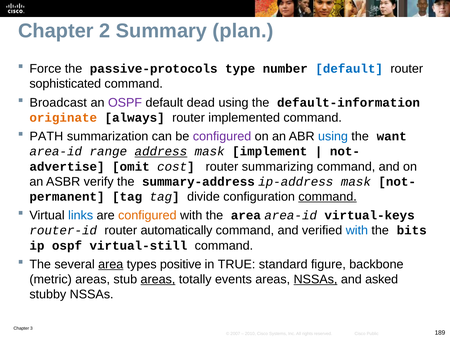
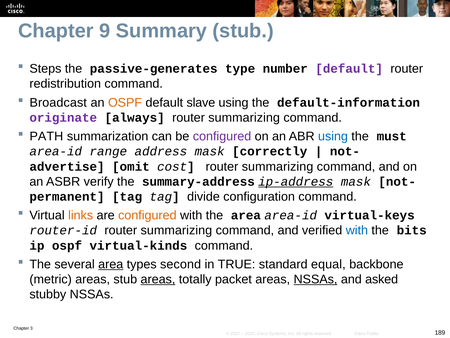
2: 2 -> 9
Summary plan: plan -> stub
Force: Force -> Steps
passive-protocols: passive-protocols -> passive-generates
default at (349, 69) colour: blue -> purple
sophisticated: sophisticated -> redistribution
OSPF at (125, 102) colour: purple -> orange
dead: dead -> slave
originate colour: orange -> purple
always router implemented: implemented -> summarizing
want: want -> must
address underline: present -> none
implement: implement -> correctly
ip-address underline: none -> present
command at (328, 196) underline: present -> none
links colour: blue -> orange
router-id router automatically: automatically -> summarizing
virtual-still: virtual-still -> virtual-kinds
positive: positive -> second
figure: figure -> equal
events: events -> packet
